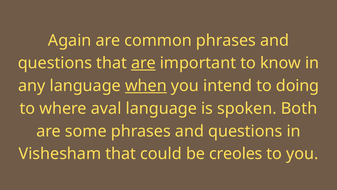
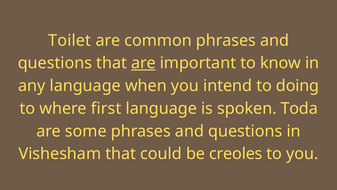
Again: Again -> Toilet
when underline: present -> none
aval: aval -> first
Both: Both -> Toda
